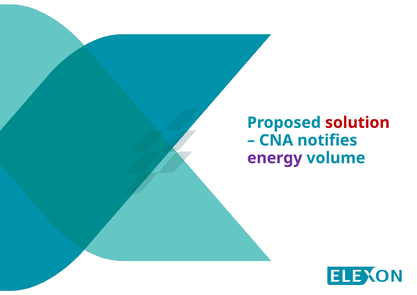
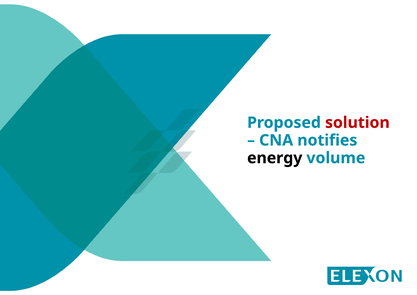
energy colour: purple -> black
